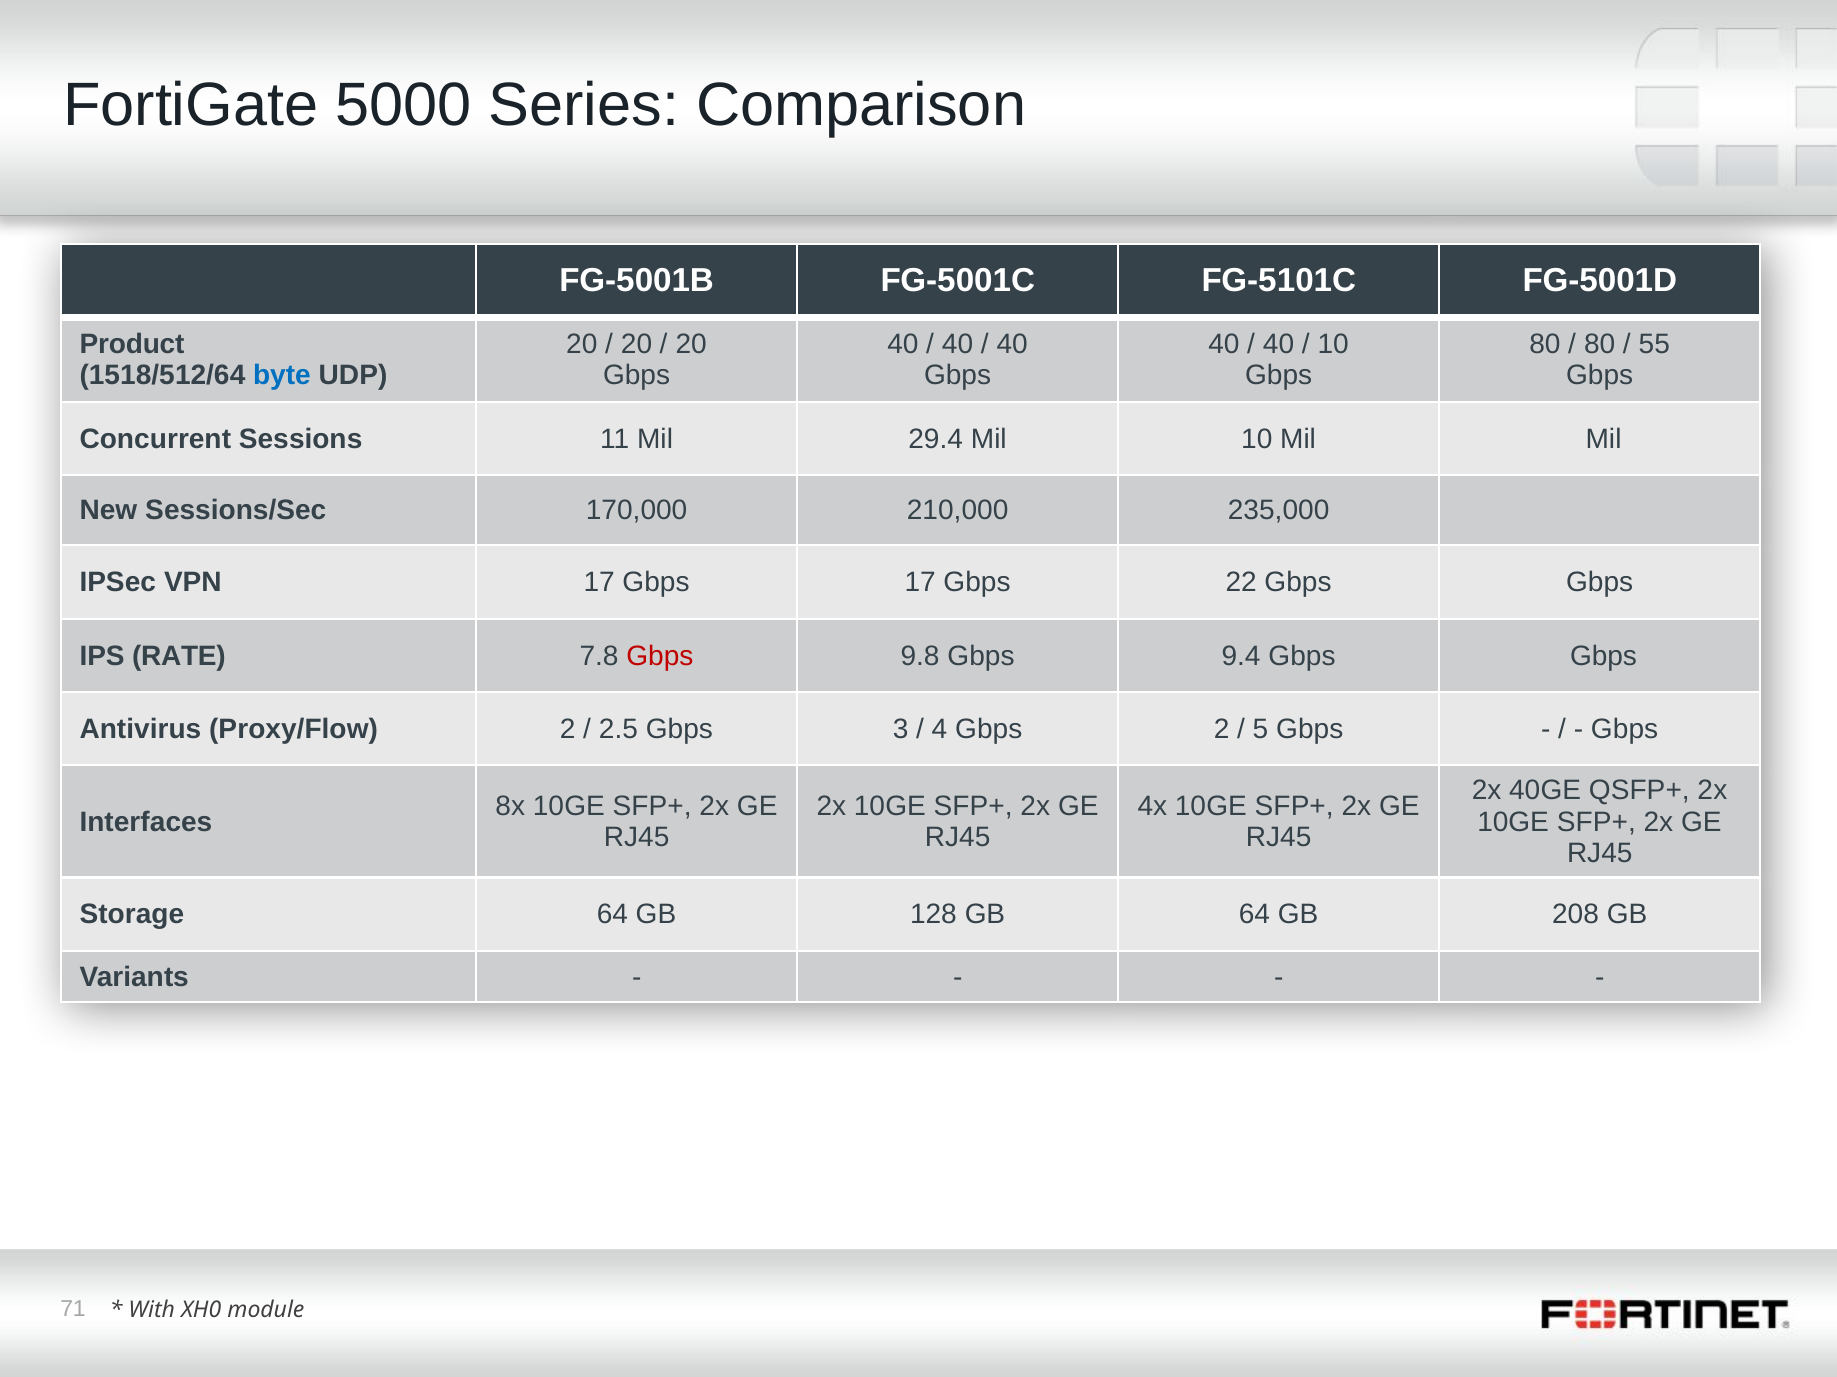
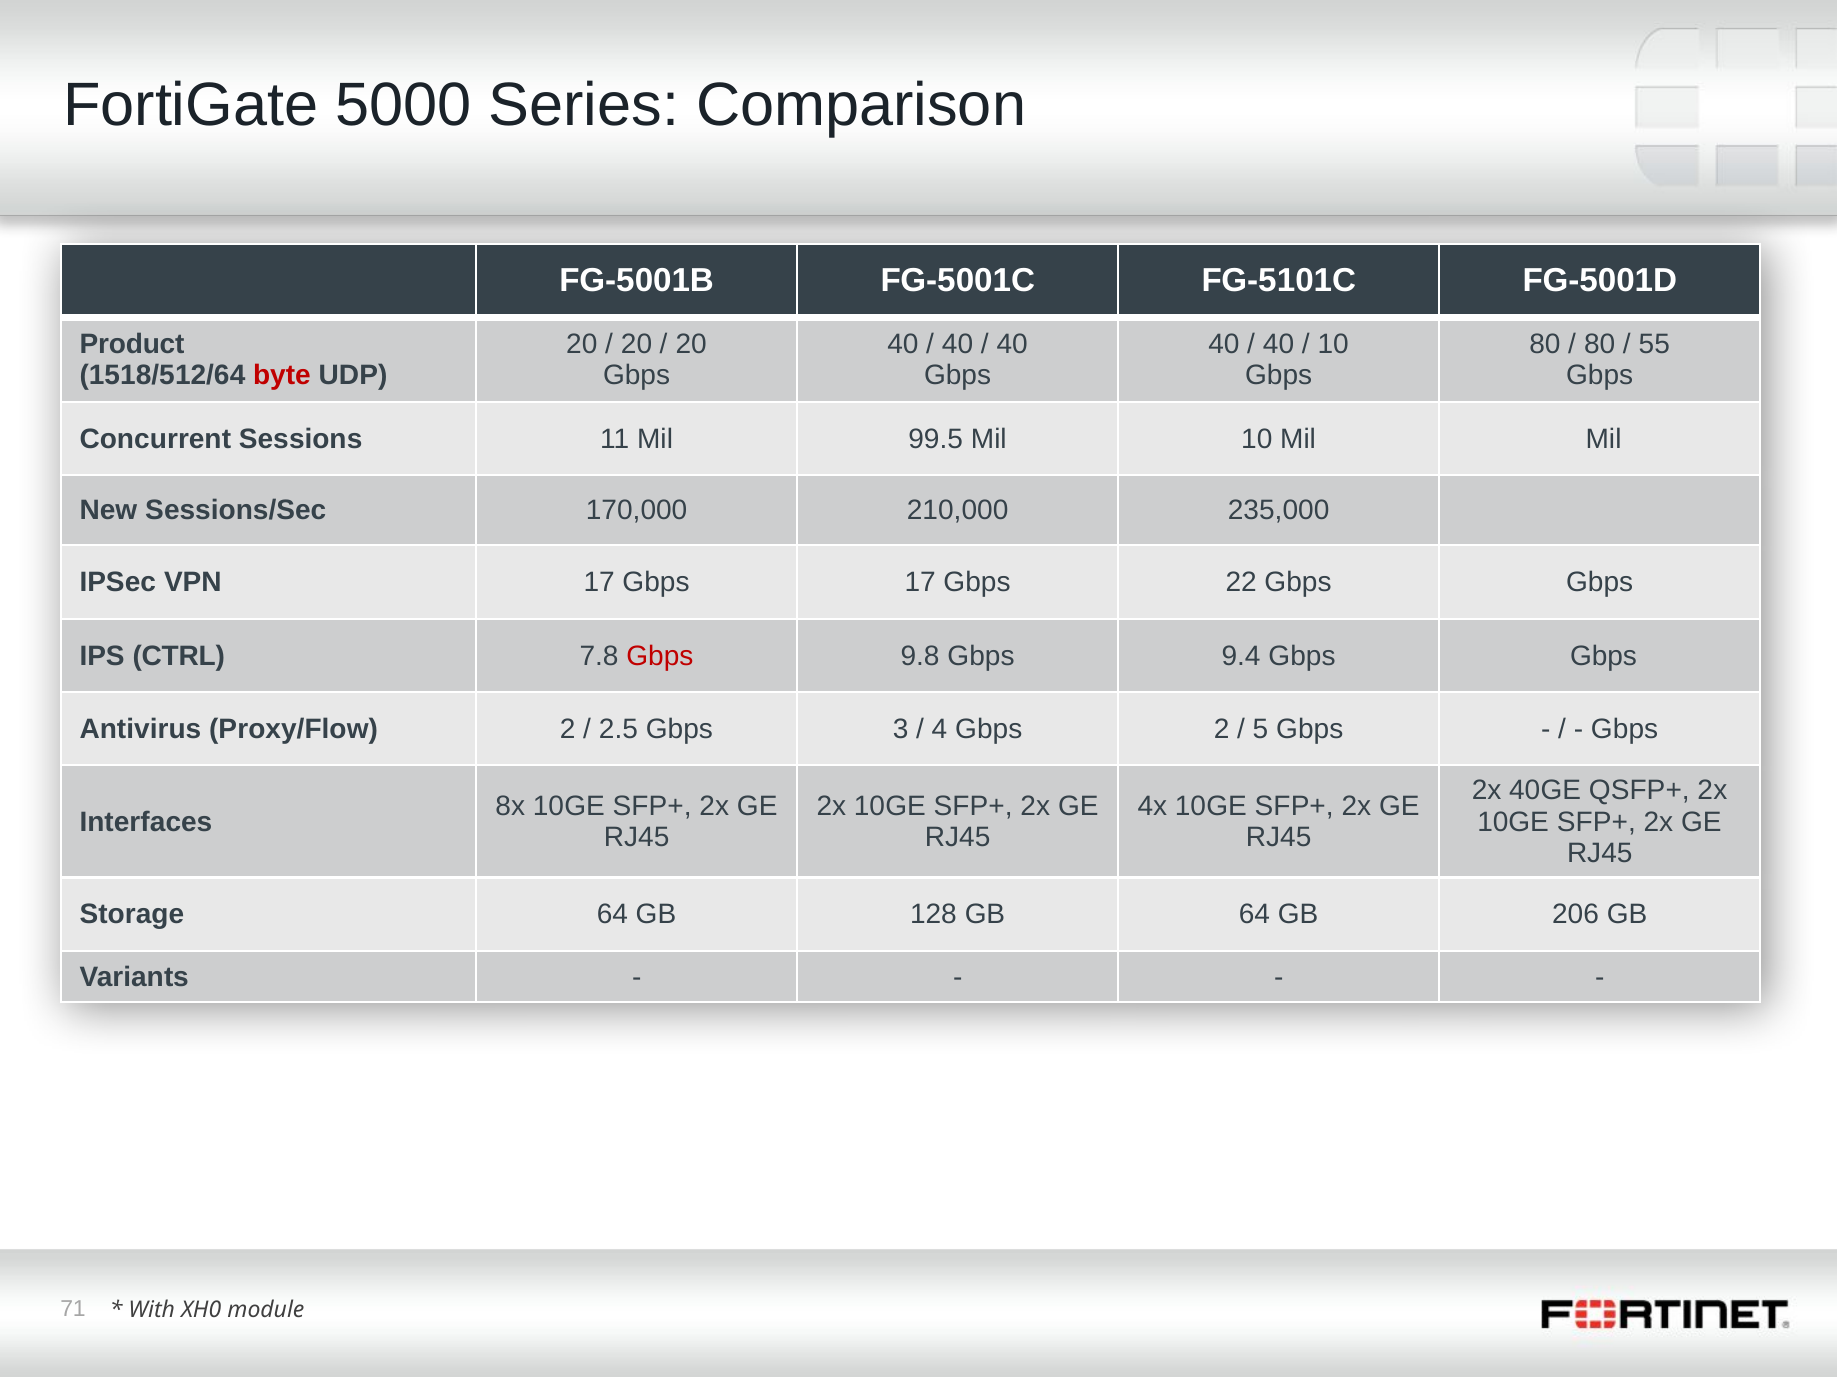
byte colour: blue -> red
29.4: 29.4 -> 99.5
RATE: RATE -> CTRL
208: 208 -> 206
